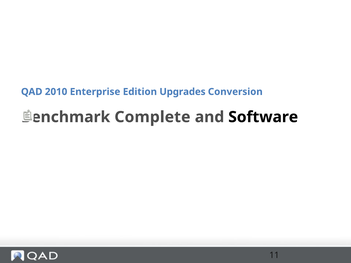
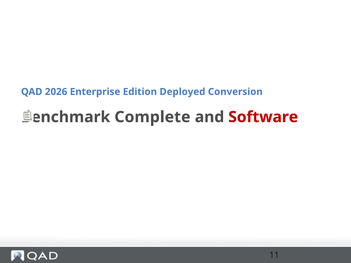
2010: 2010 -> 2026
Upgrades: Upgrades -> Deployed
Software colour: black -> red
